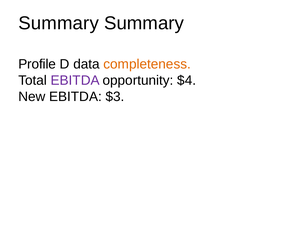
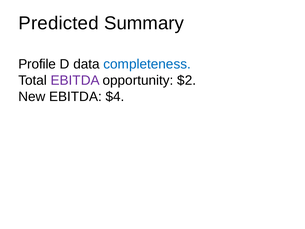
Summary at (59, 23): Summary -> Predicted
completeness colour: orange -> blue
$4: $4 -> $2
$3: $3 -> $4
